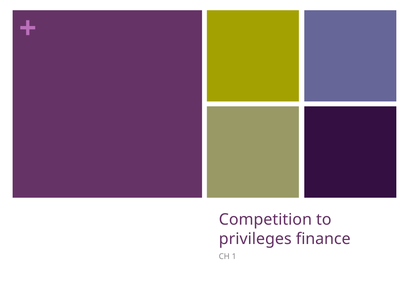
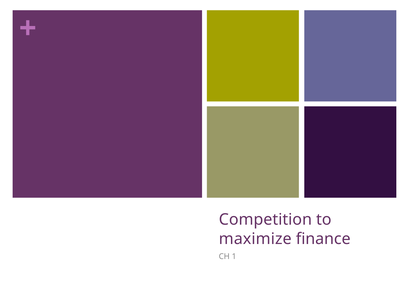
privileges: privileges -> maximize
